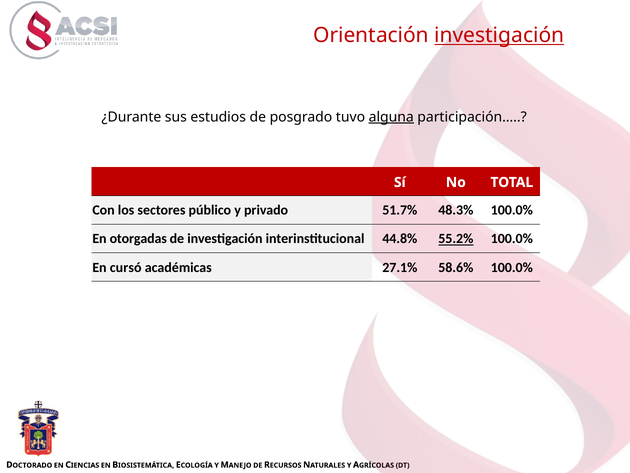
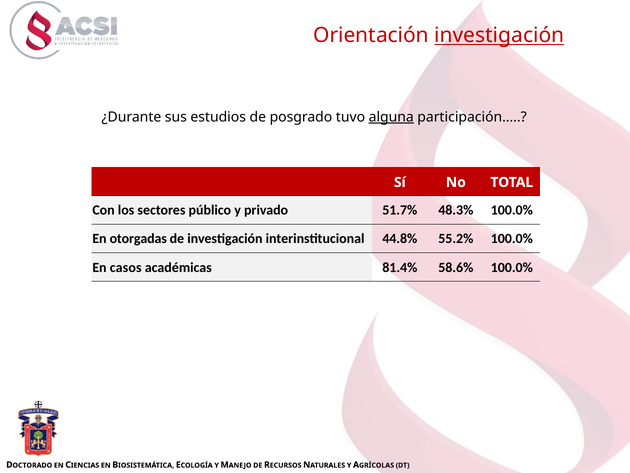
55.2% underline: present -> none
cursó: cursó -> casos
27.1%: 27.1% -> 81.4%
